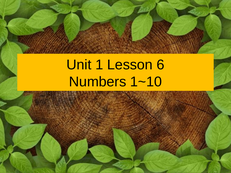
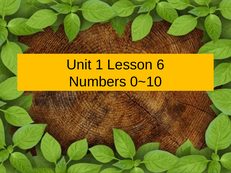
1~10: 1~10 -> 0~10
